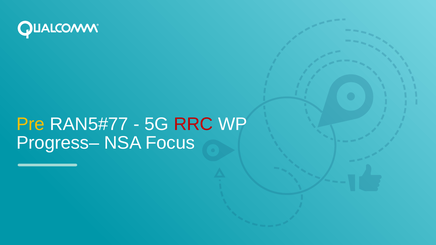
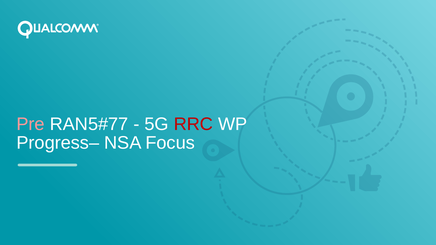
Pre colour: yellow -> pink
